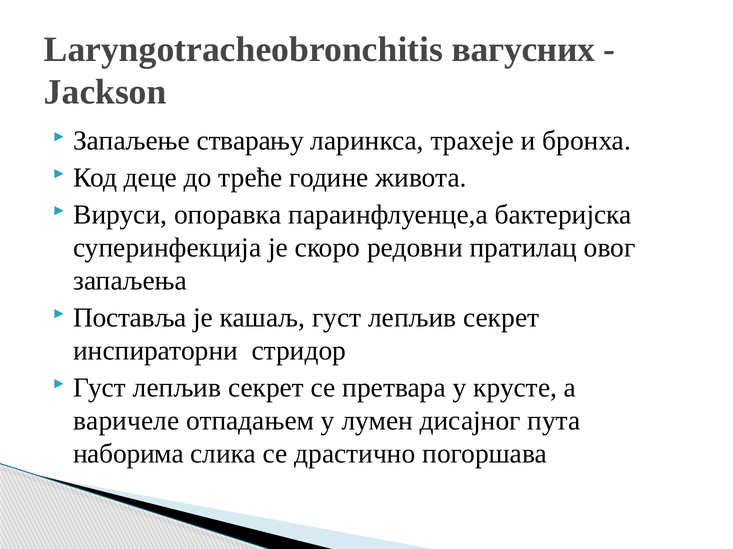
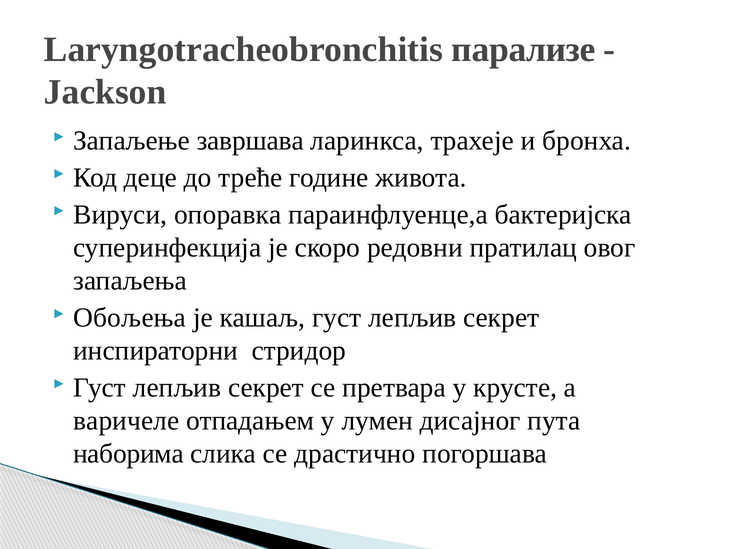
вагусних: вагусних -> парализе
стварању: стварању -> завршава
Поставља: Поставља -> Обољења
